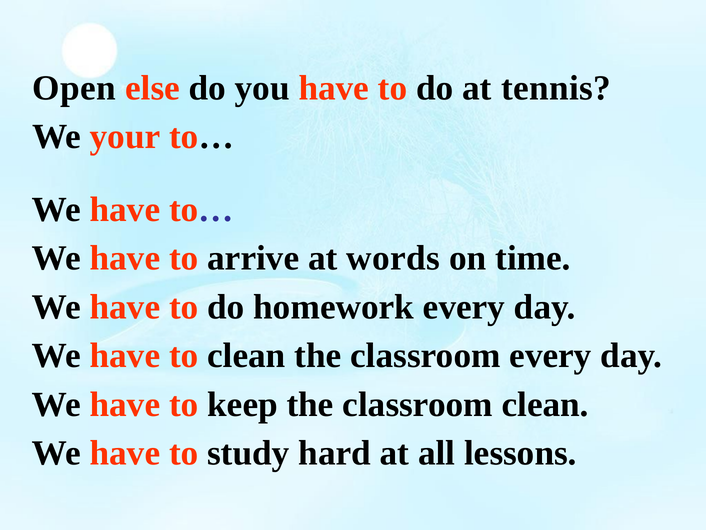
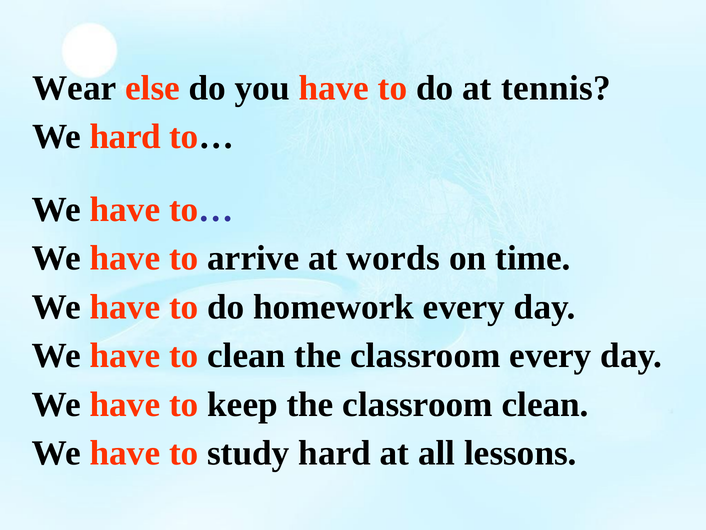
Open: Open -> Wear
We your: your -> hard
